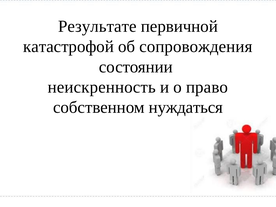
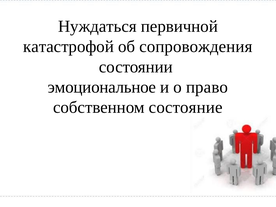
Результате: Результате -> Нуждаться
неискренность: неискренность -> эмоциональное
нуждаться: нуждаться -> состояние
